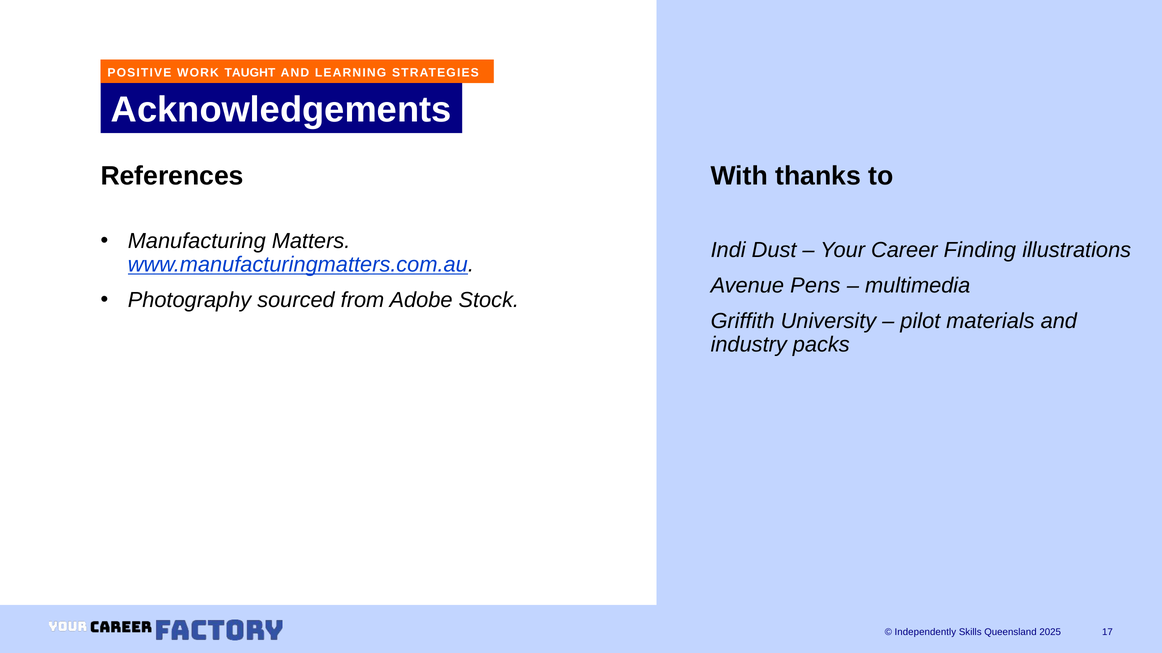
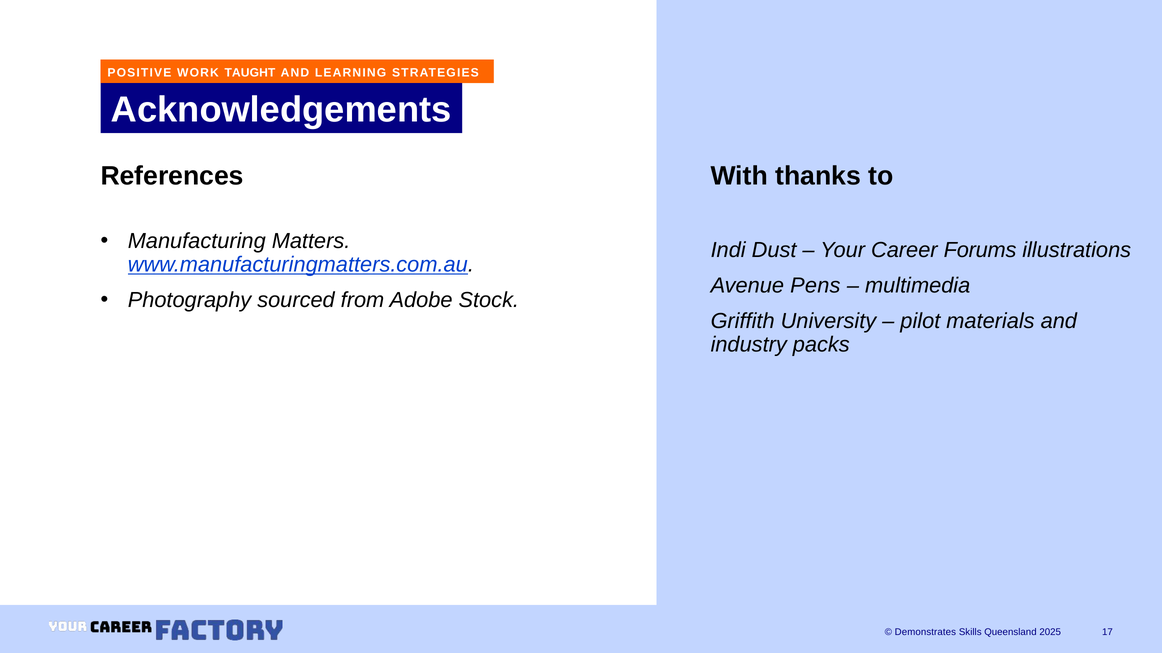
Finding: Finding -> Forums
Independently: Independently -> Demonstrates
